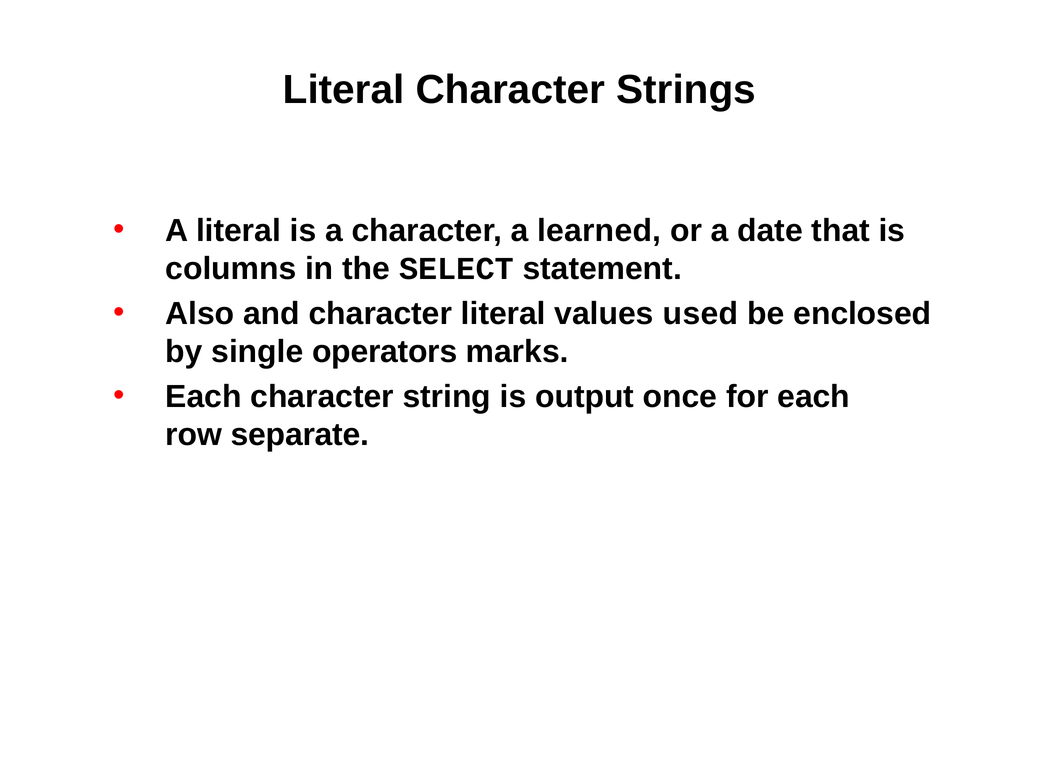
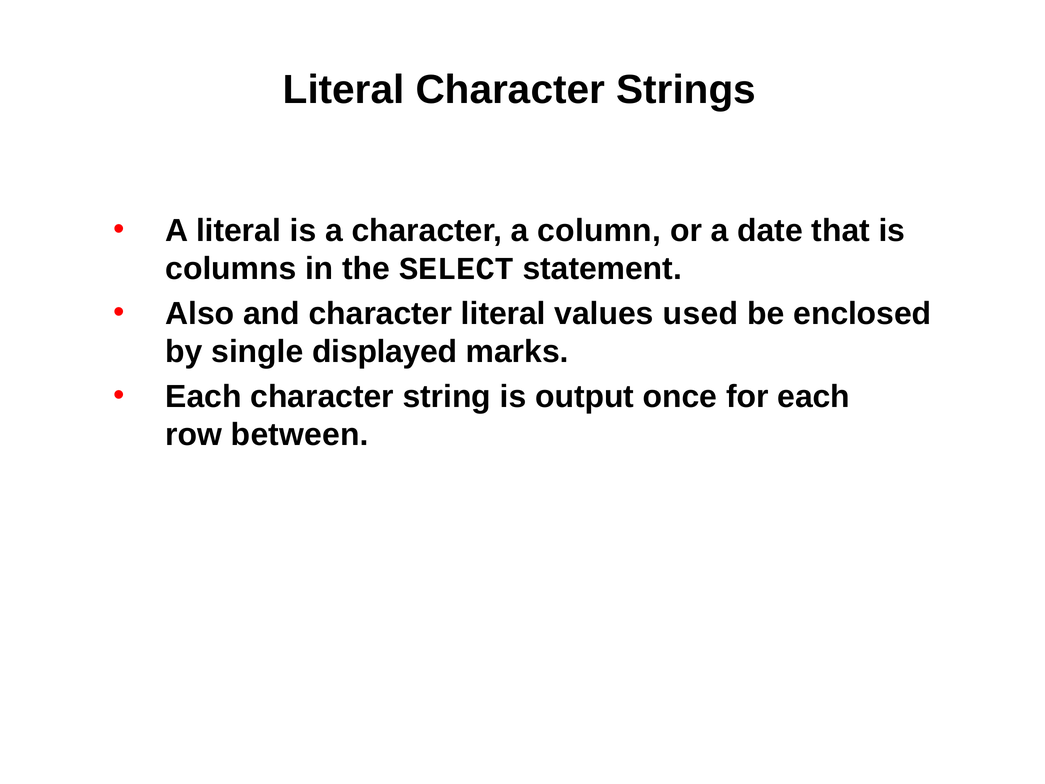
learned: learned -> column
operators: operators -> displayed
separate: separate -> between
